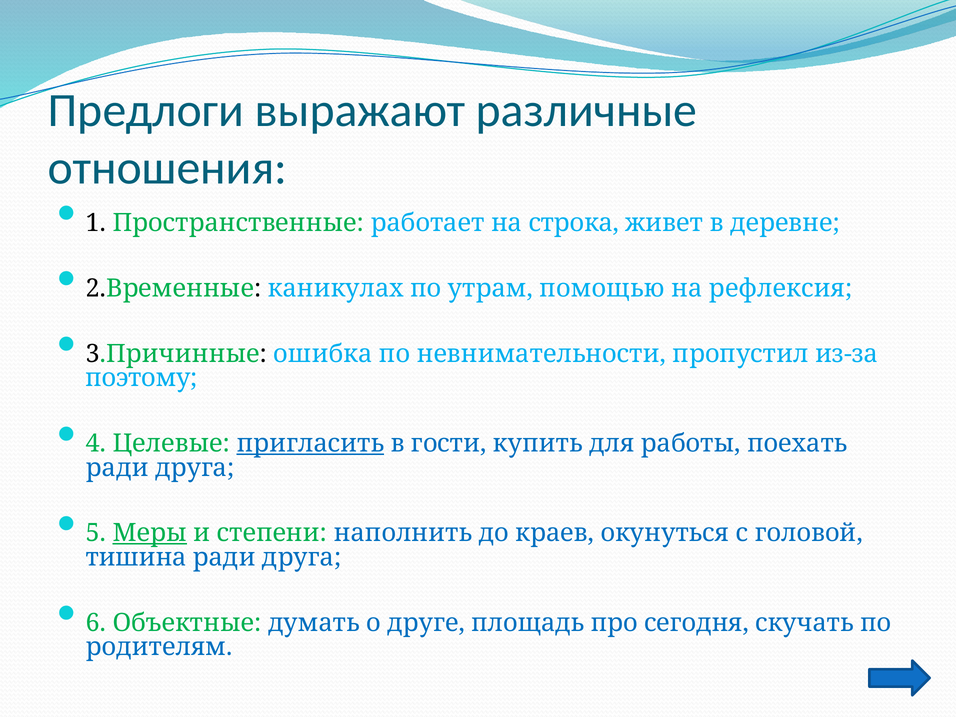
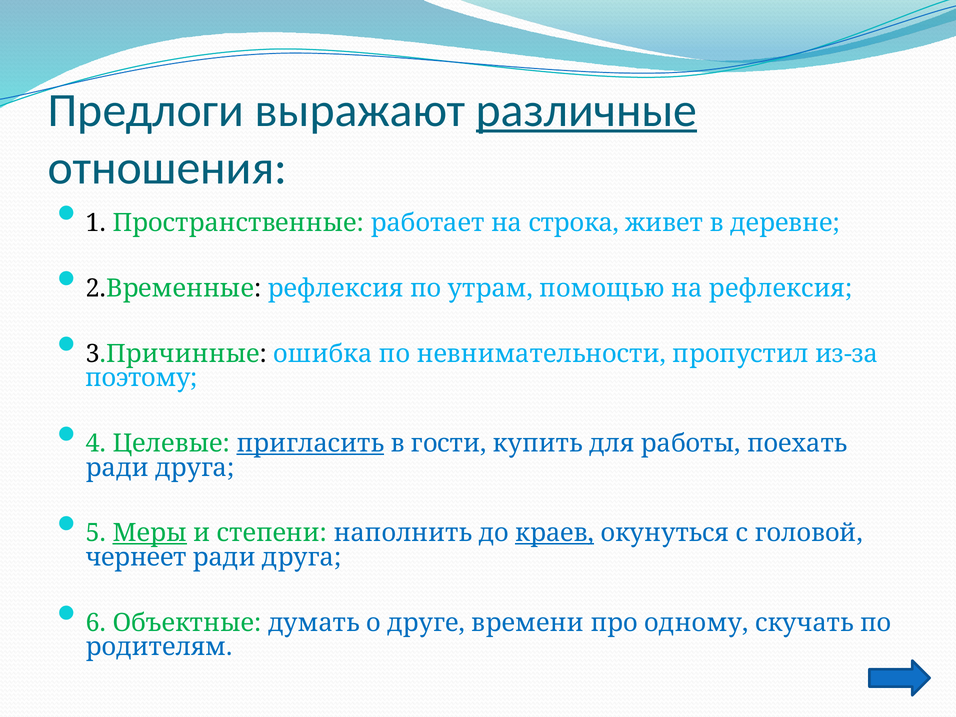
различные underline: none -> present
2.Временные каникулах: каникулах -> рефлексия
краев underline: none -> present
тишина: тишина -> чернеет
площадь: площадь -> времени
сегодня: сегодня -> одному
